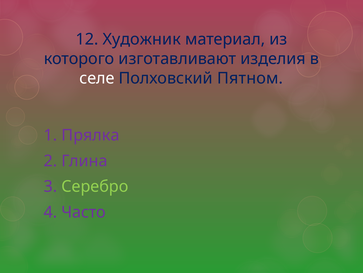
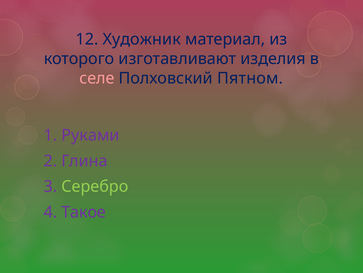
селе colour: white -> pink
Прялка: Прялка -> Руками
Часто: Часто -> Такое
